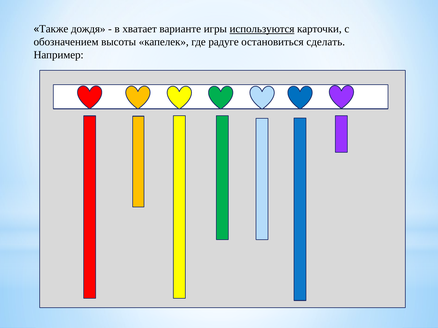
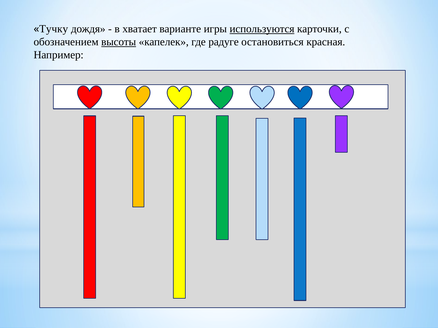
Также: Также -> Тучку
высоты underline: none -> present
сделать: сделать -> красная
